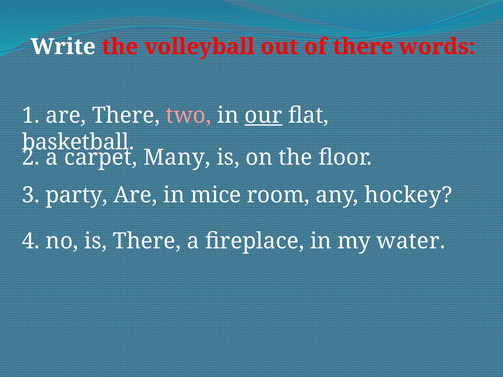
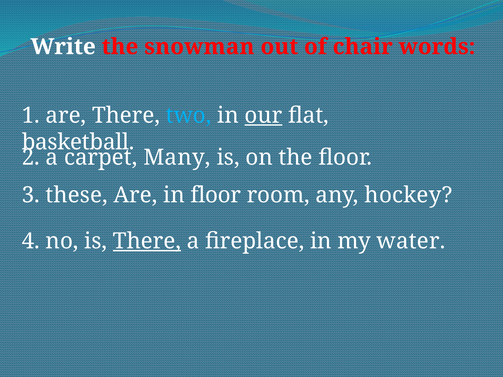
volleyball: volleyball -> snowman
of there: there -> chair
two colour: pink -> light blue
party: party -> these
in mice: mice -> floor
There at (147, 241) underline: none -> present
